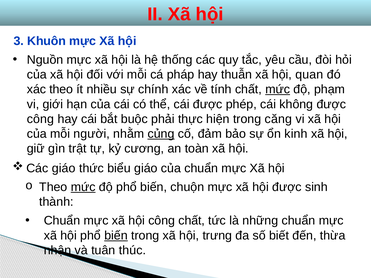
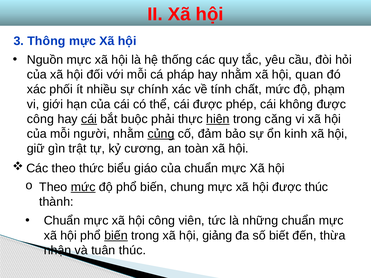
Khuôn: Khuôn -> Thông
hay thuẫn: thuẫn -> nhằm
xác theo: theo -> phối
mức at (278, 89) underline: present -> none
cái at (89, 119) underline: none -> present
hiện underline: none -> present
giáo at (64, 168): giáo -> theo
chuộn: chuộn -> chung
được sinh: sinh -> thúc
công chất: chất -> viên
trưng: trưng -> giảng
